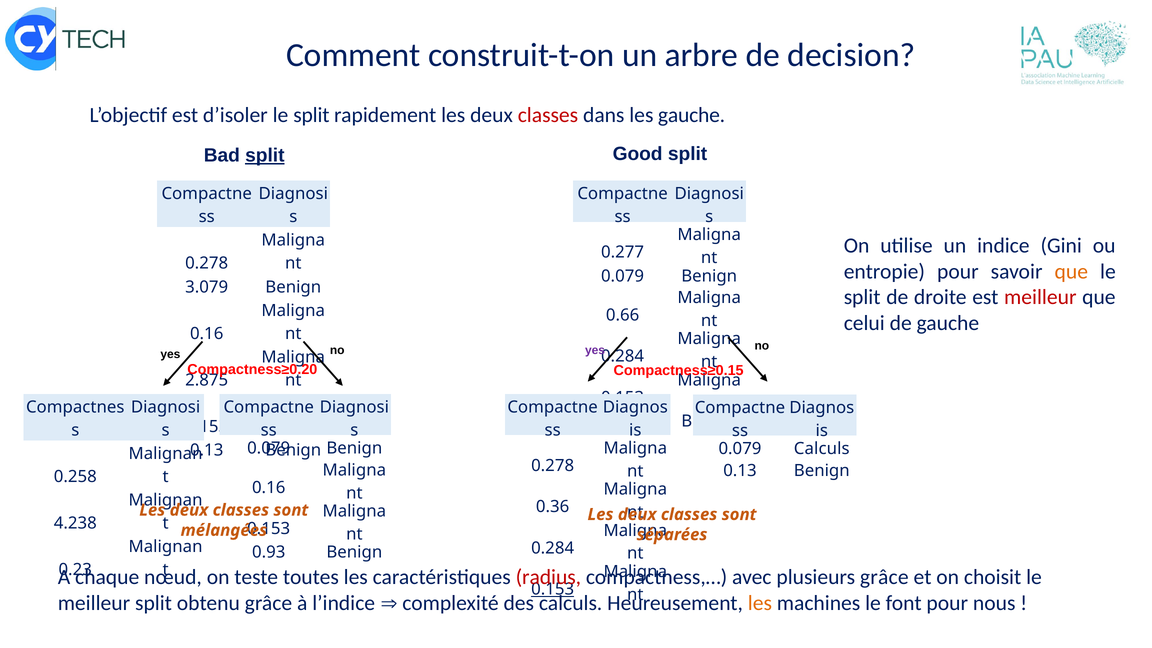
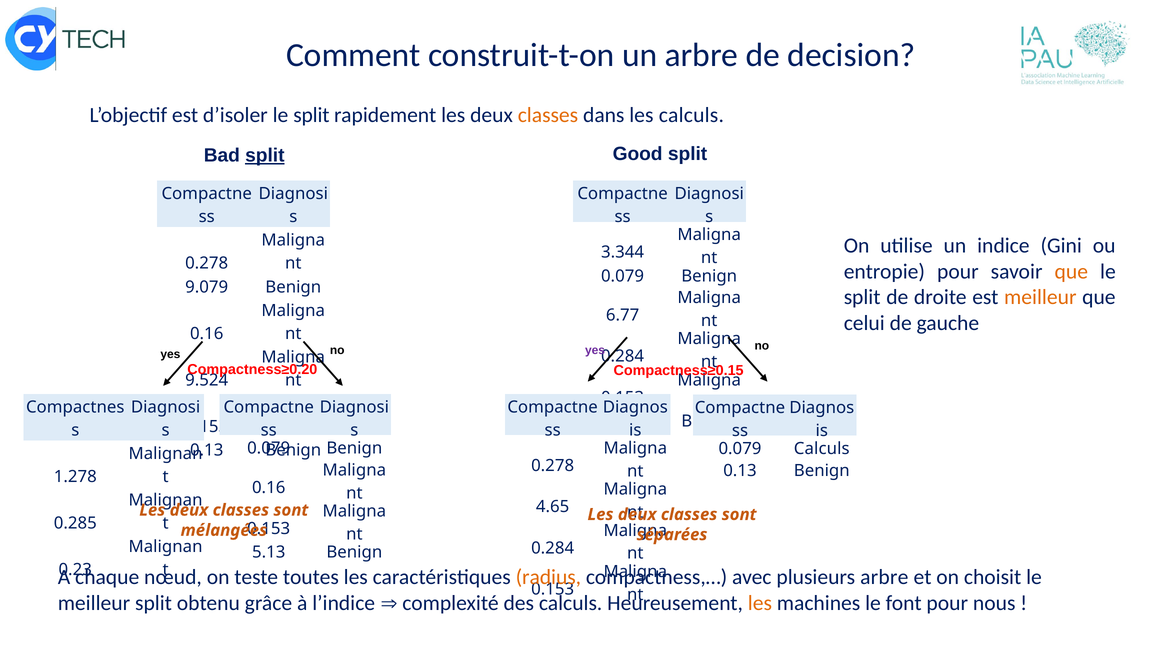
classes at (548, 115) colour: red -> orange
les gauche: gauche -> calculs
0.277: 0.277 -> 3.344
3.079: 3.079 -> 9.079
meilleur at (1040, 297) colour: red -> orange
0.66: 0.66 -> 6.77
2.875: 2.875 -> 9.524
0.258: 0.258 -> 1.278
0.36: 0.36 -> 4.65
4.238: 4.238 -> 0.285
0.93: 0.93 -> 5.13
radius colour: red -> orange
plusieurs grâce: grâce -> arbre
0.153 at (553, 589) underline: present -> none
